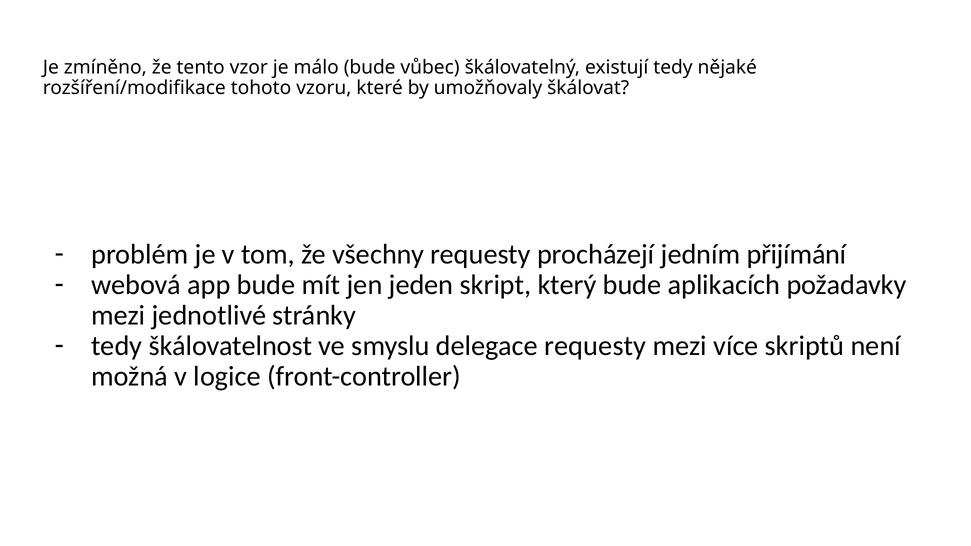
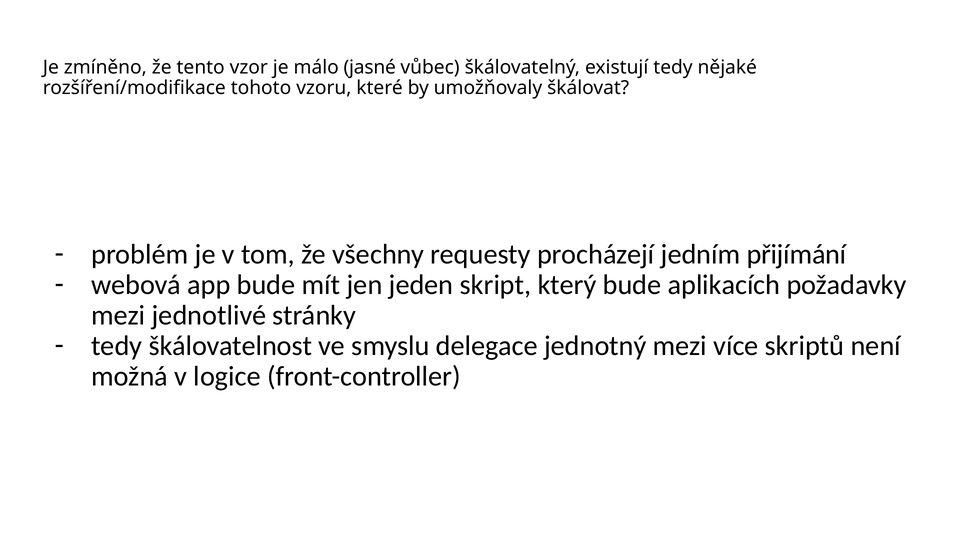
málo bude: bude -> jasné
delegace requesty: requesty -> jednotný
